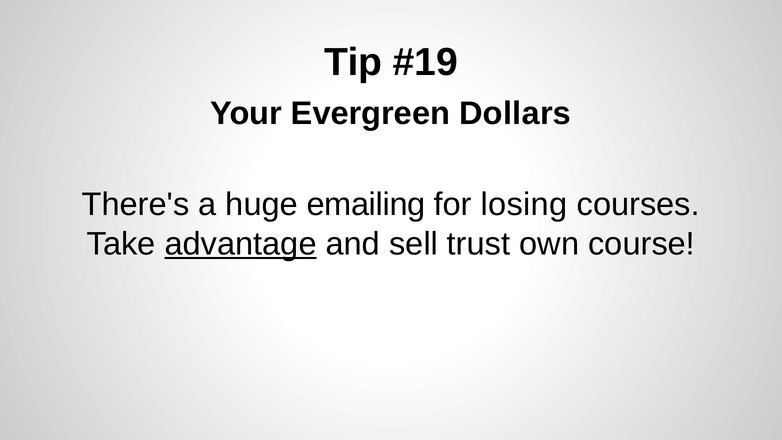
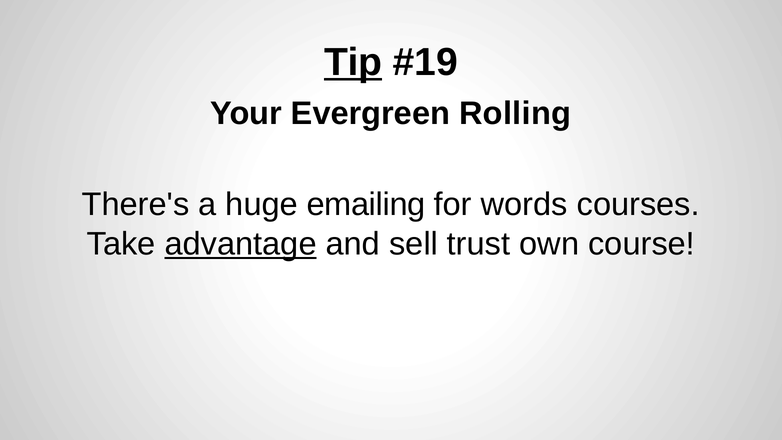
Tip underline: none -> present
Dollars: Dollars -> Rolling
losing: losing -> words
